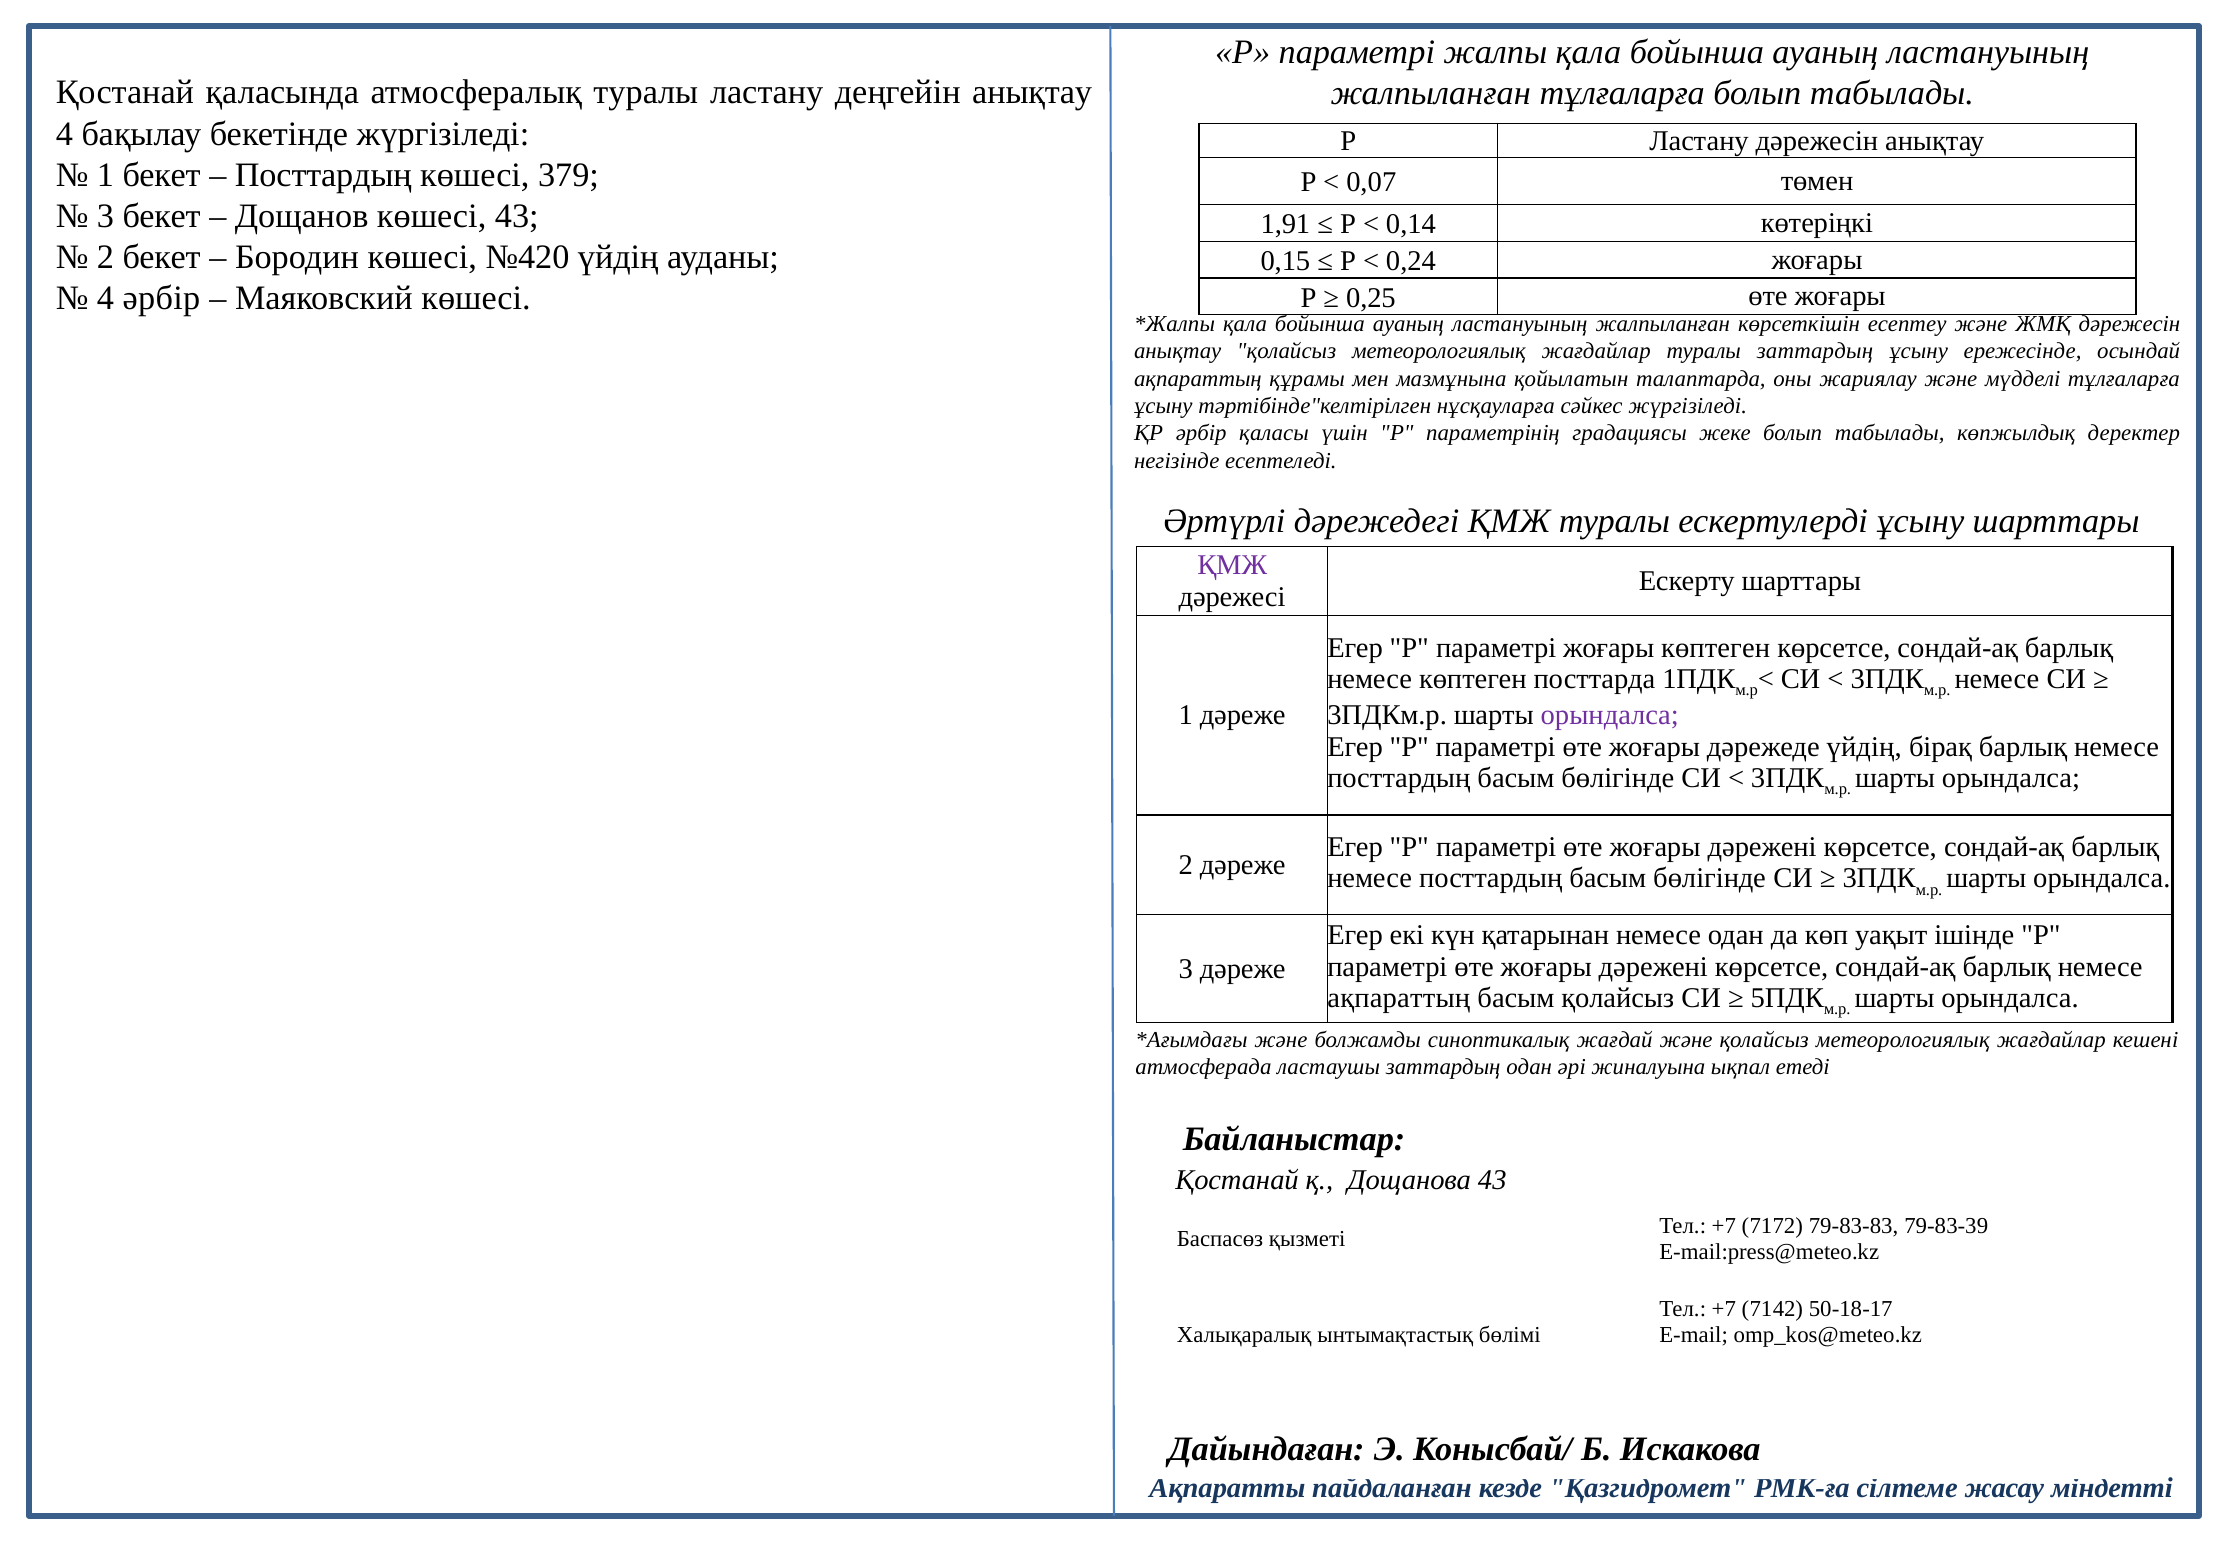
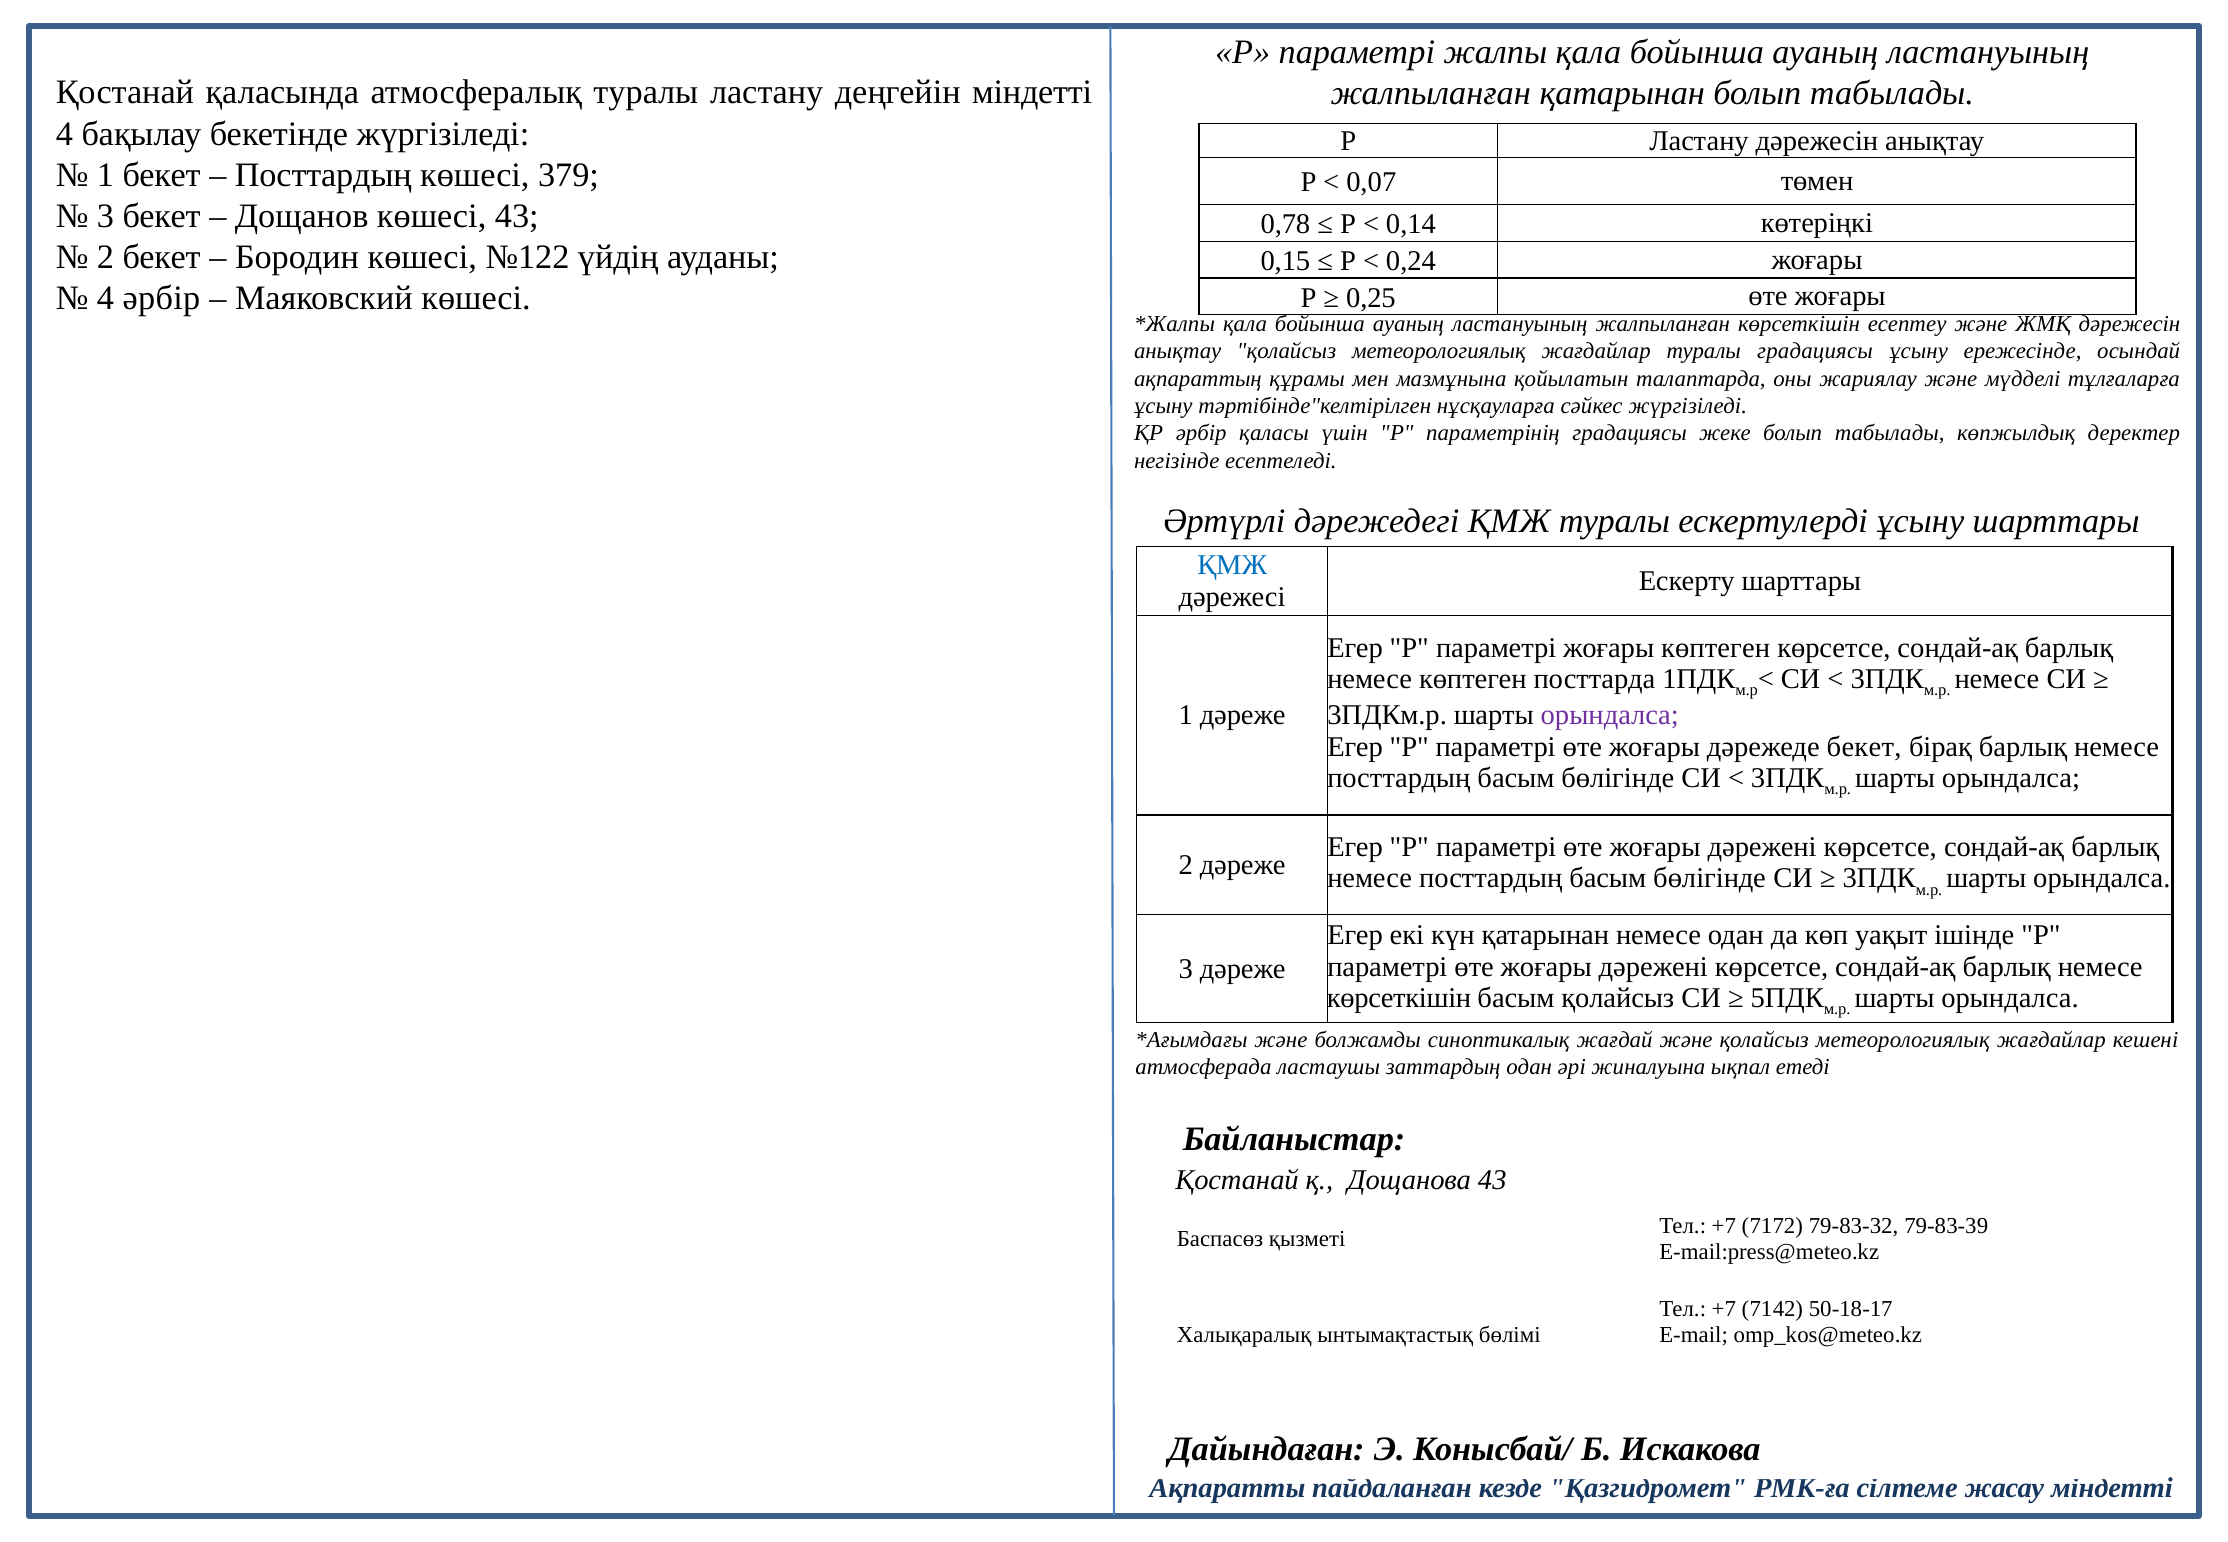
деңгейін анықтау: анықтау -> міндетті
жалпыланған тұлғаларға: тұлғаларға -> қатарынан
1,91: 1,91 -> 0,78
№420: №420 -> №122
туралы заттардың: заттардың -> градациясы
ҚМЖ at (1232, 566) colour: purple -> blue
дәрежеде үйдің: үйдің -> бекет
ақпараттың at (1399, 998): ақпараттың -> көрсеткішін
79-83-83: 79-83-83 -> 79-83-32
